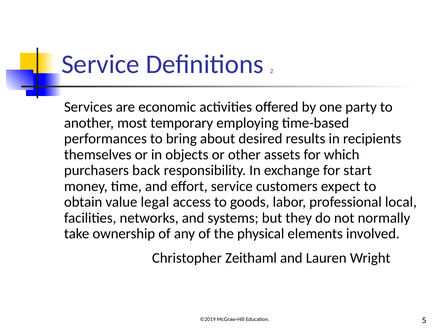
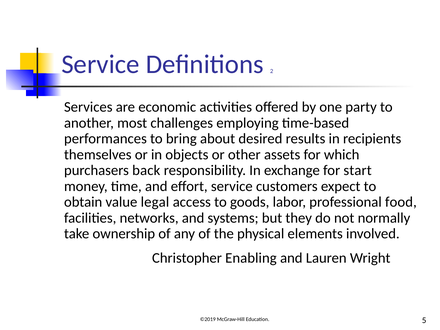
temporary: temporary -> challenges
local: local -> food
Zeithaml: Zeithaml -> Enabling
